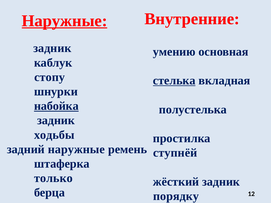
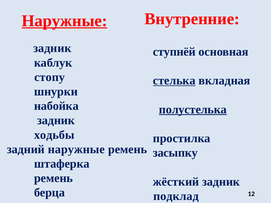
умению: умению -> ступнёй
набойка underline: present -> none
полустелька underline: none -> present
ступнёй: ступнёй -> засыпку
только at (53, 178): только -> ремень
порядку: порядку -> подклад
